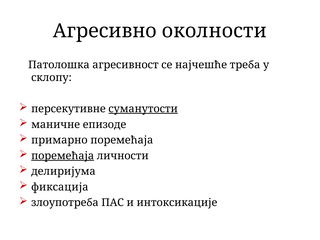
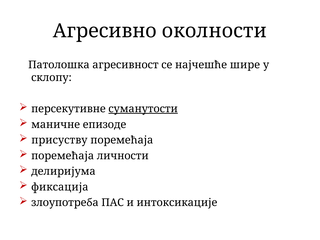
треба: треба -> шире
примарно: примарно -> присуству
поремећаја at (63, 156) underline: present -> none
